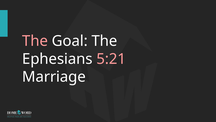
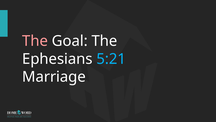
5:21 colour: pink -> light blue
